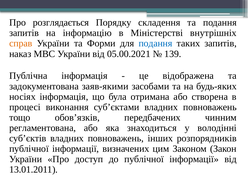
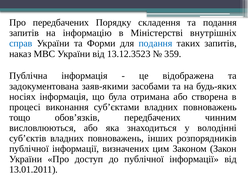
Про розглядається: розглядається -> передбачених
справ colour: orange -> blue
05.00.2021: 05.00.2021 -> 13.12.3523
139: 139 -> 359
регламентована: регламентована -> висловлюються
